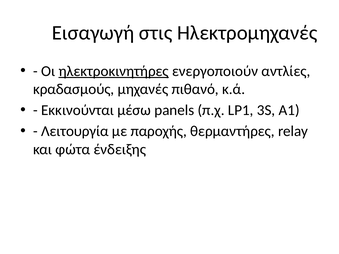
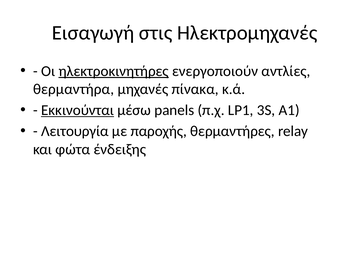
κραδασμούς: κραδασμούς -> θερμαντήρα
πιθανό: πιθανό -> πίνακα
Εκκινούνται underline: none -> present
